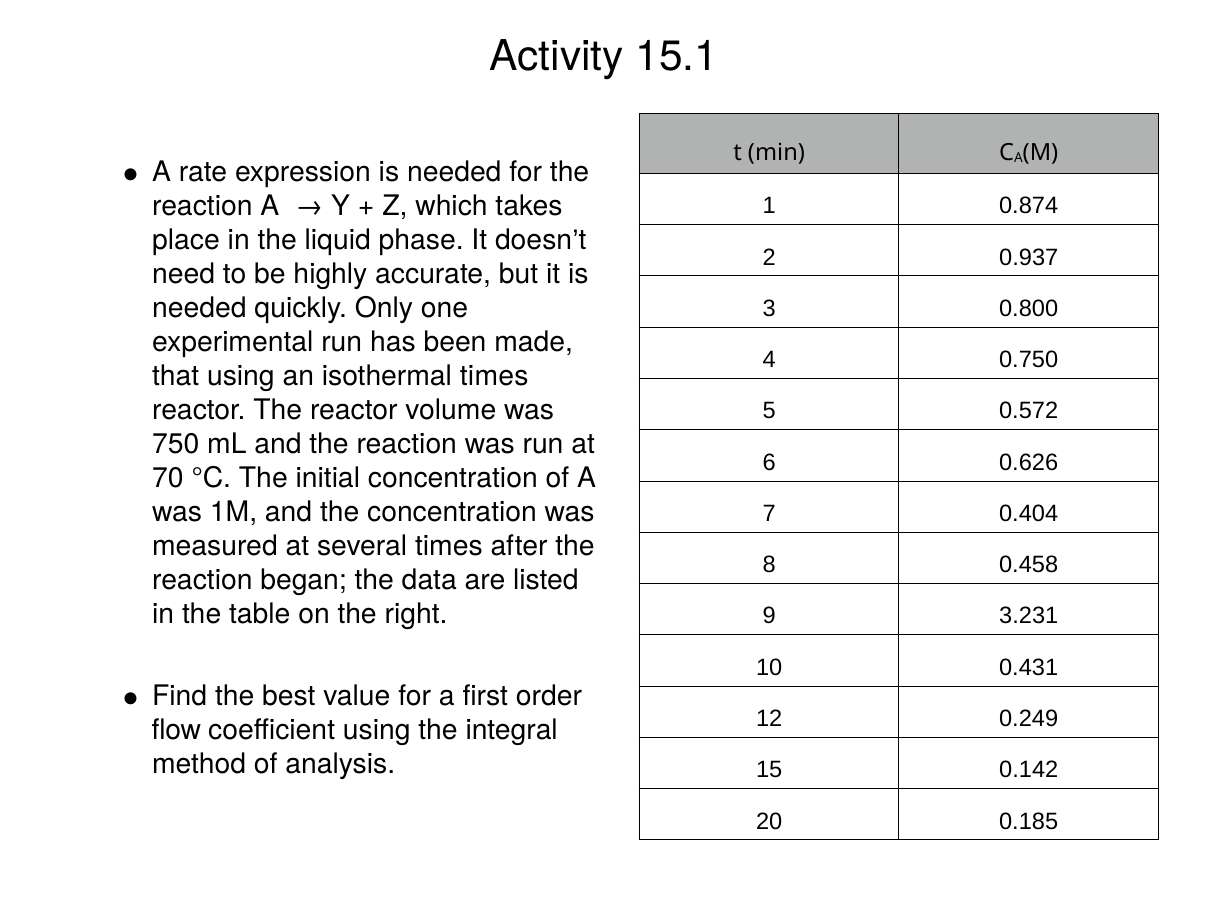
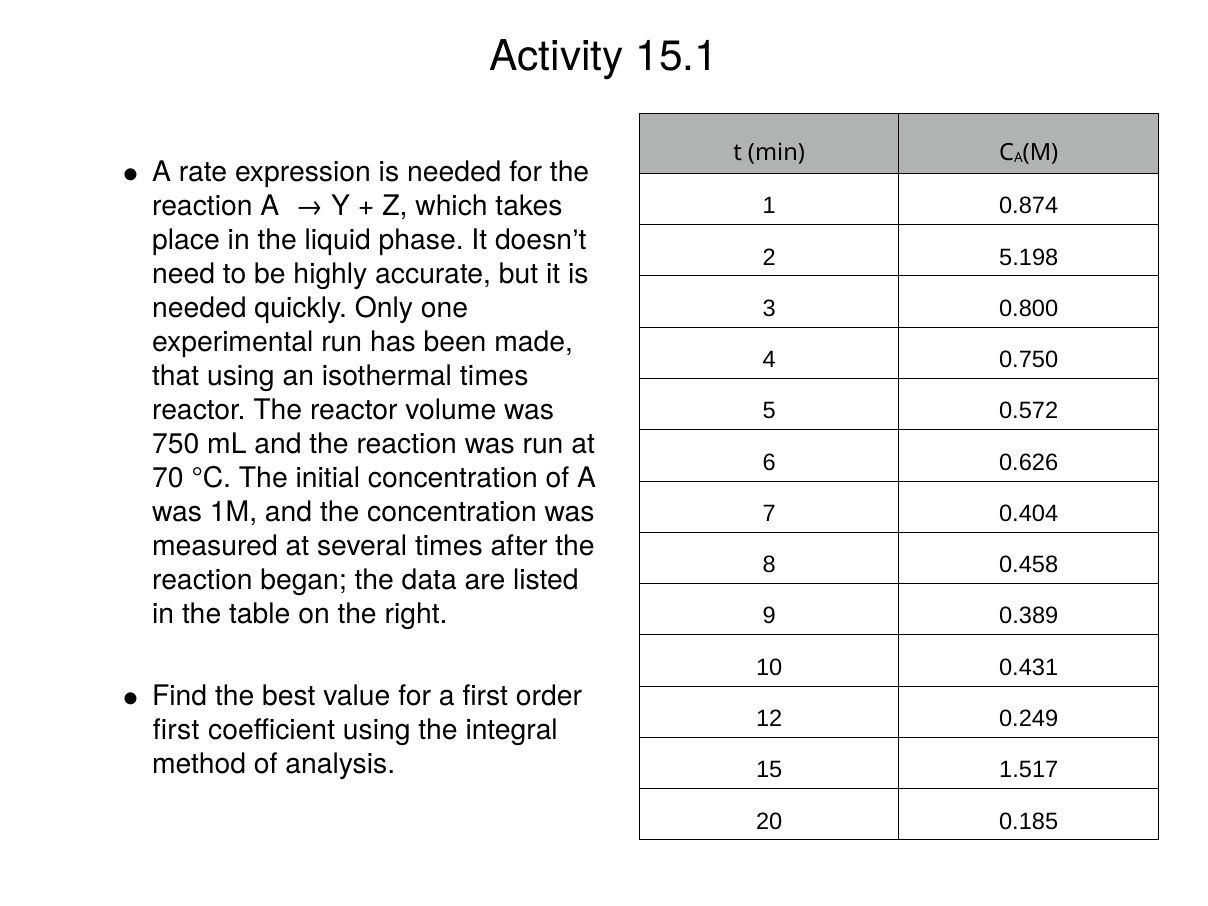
0.937: 0.937 -> 5.198
3.231: 3.231 -> 0.389
flow at (176, 730): flow -> first
0.142: 0.142 -> 1.517
